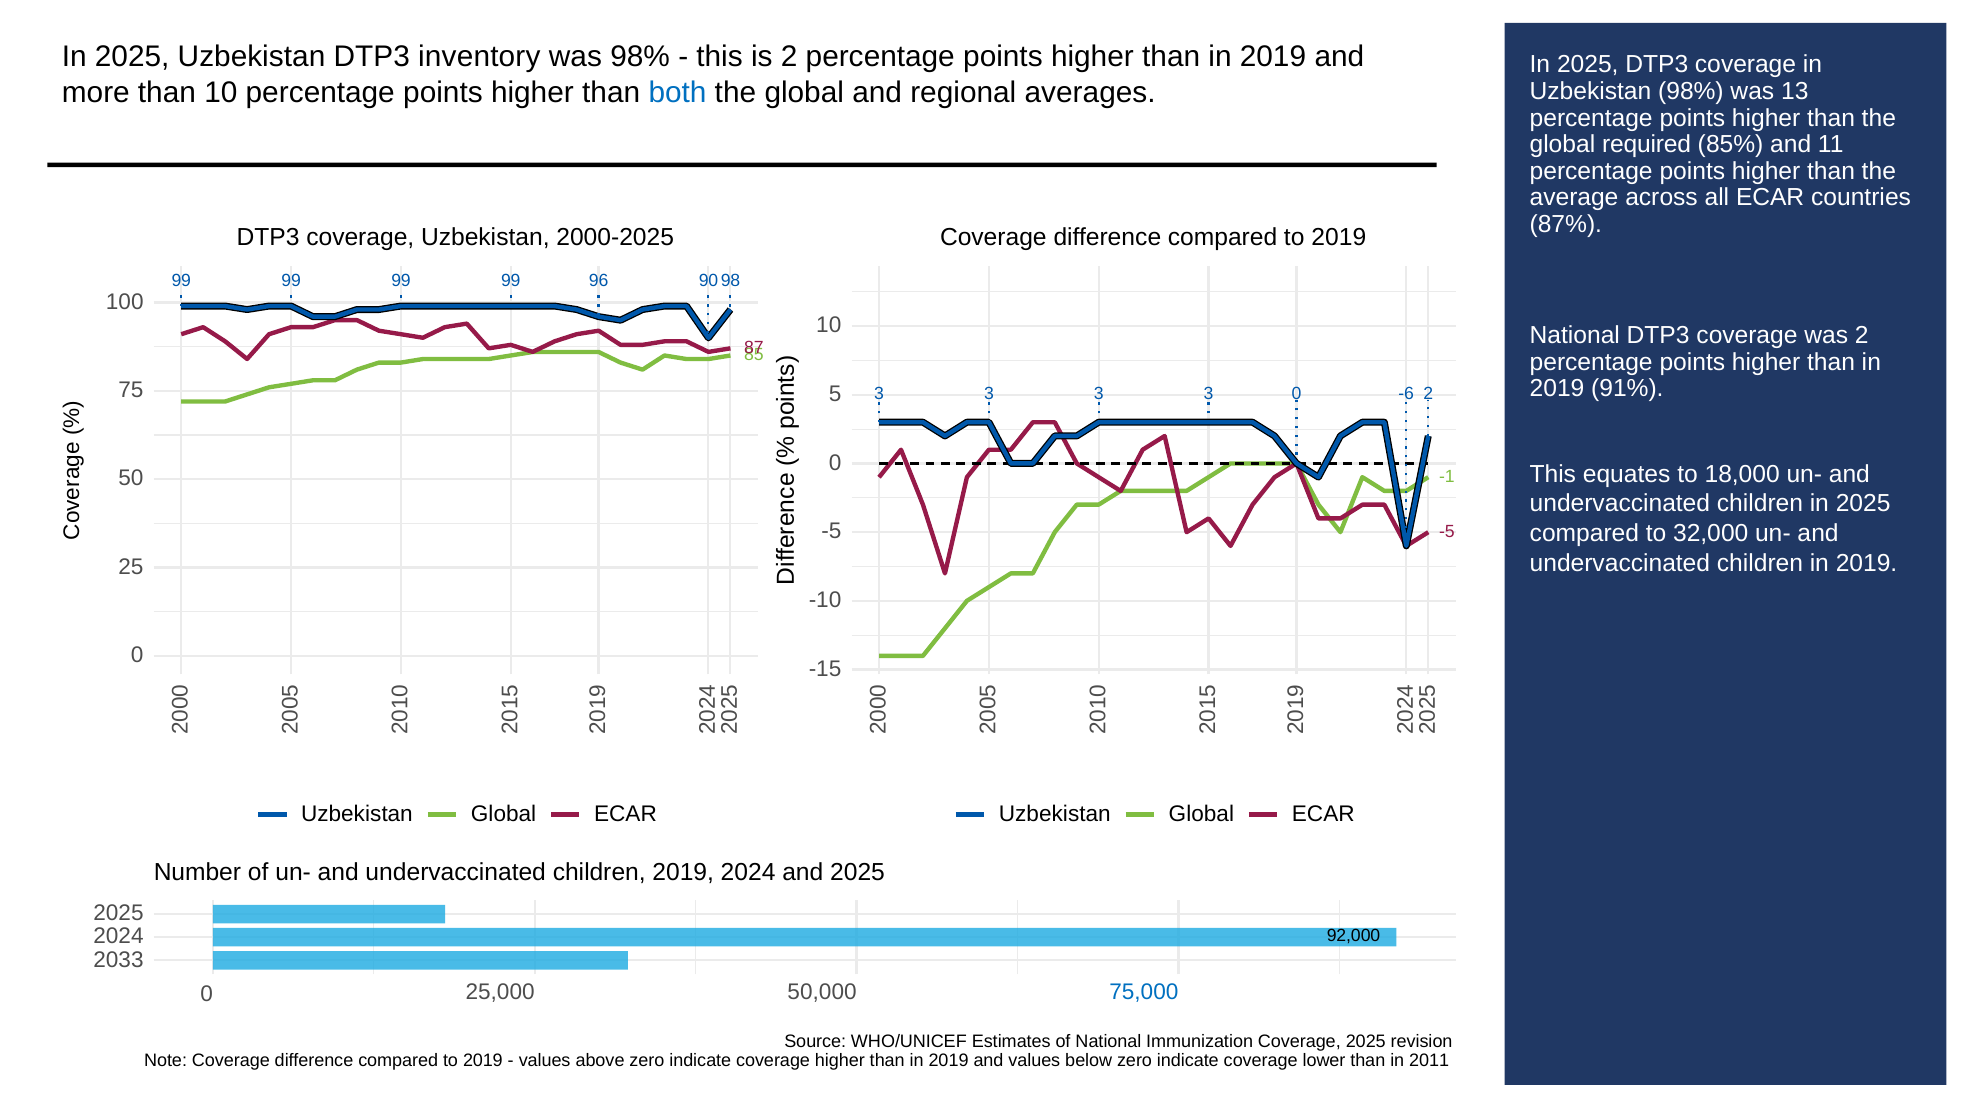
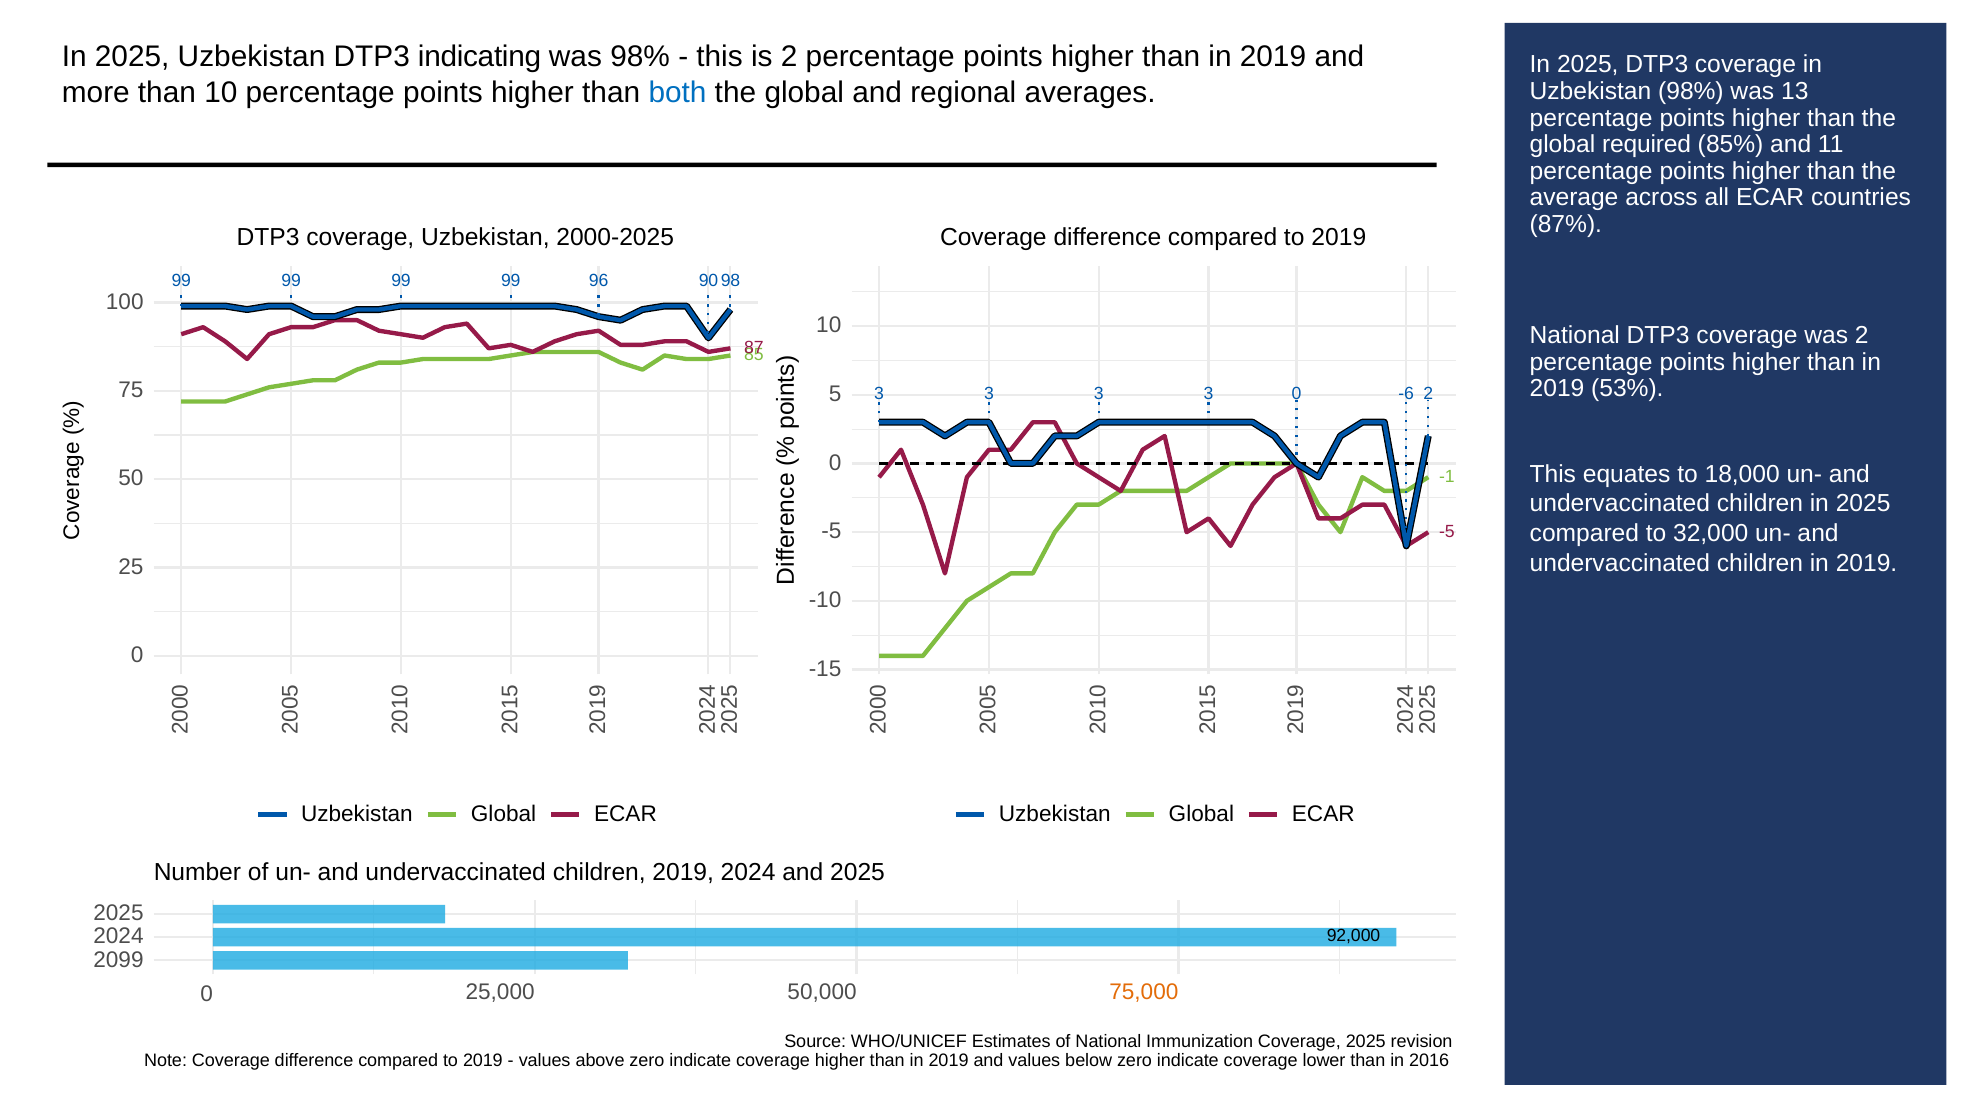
inventory: inventory -> indicating
91%: 91% -> 53%
2033: 2033 -> 2099
75,000 colour: blue -> orange
2011: 2011 -> 2016
